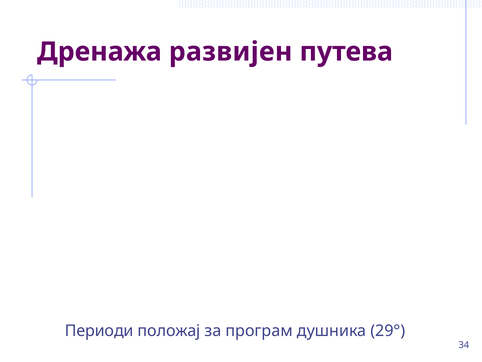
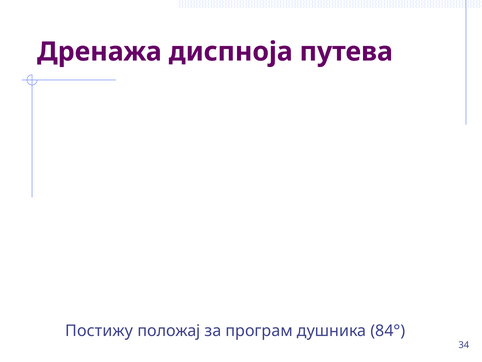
развијен: развијен -> диспноја
Периоди: Периоди -> Постижу
29°: 29° -> 84°
